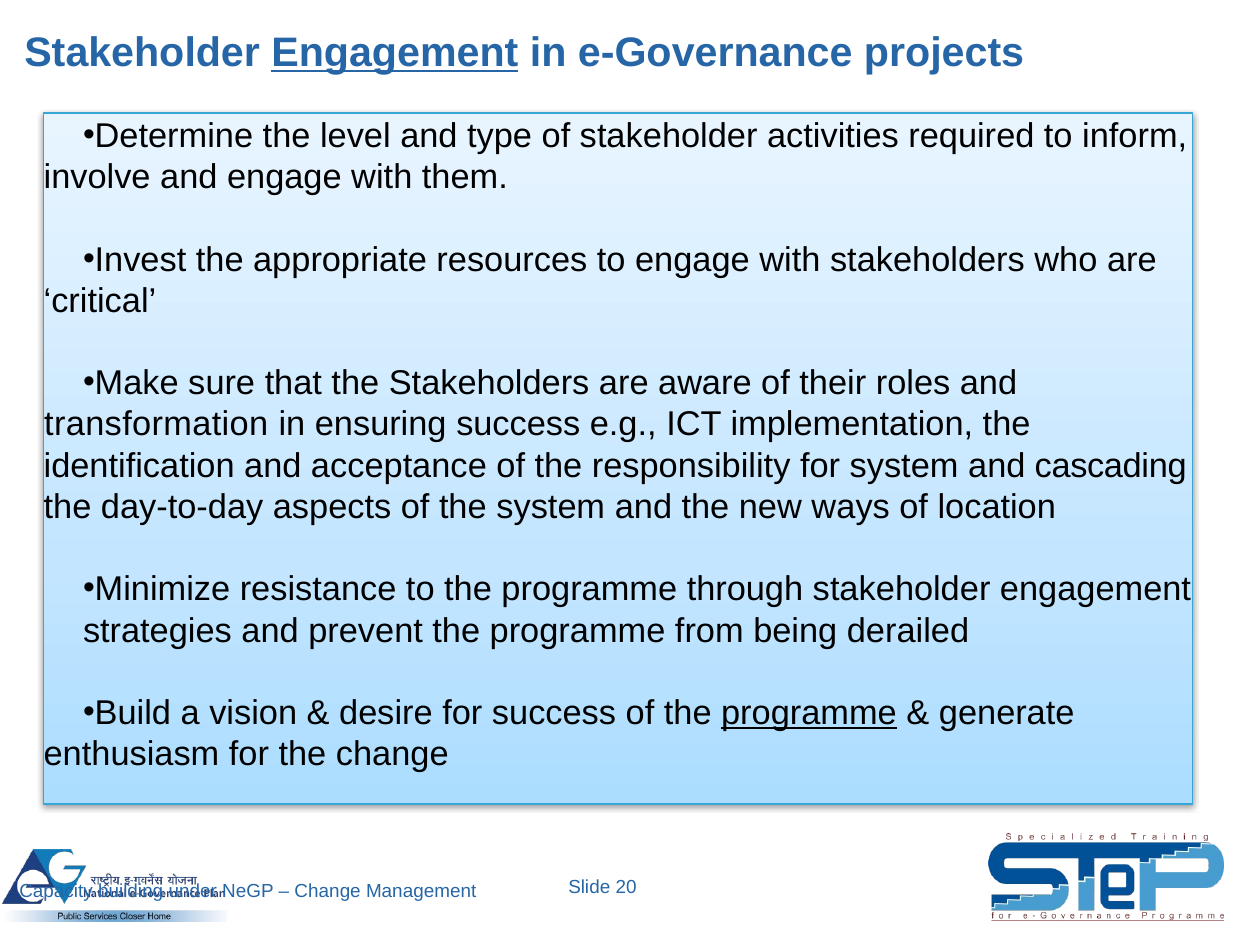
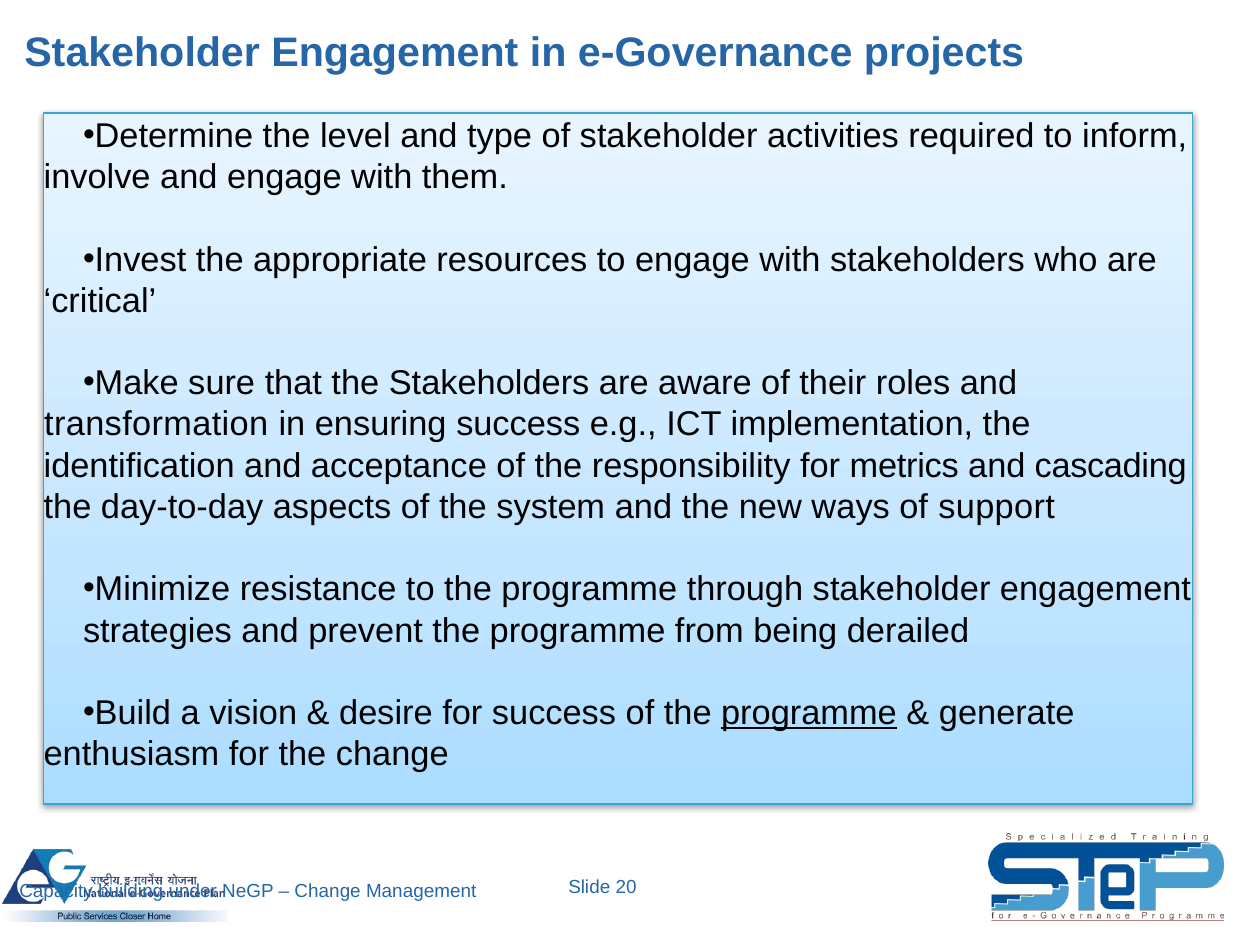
Engagement at (395, 53) underline: present -> none
for system: system -> metrics
location: location -> support
